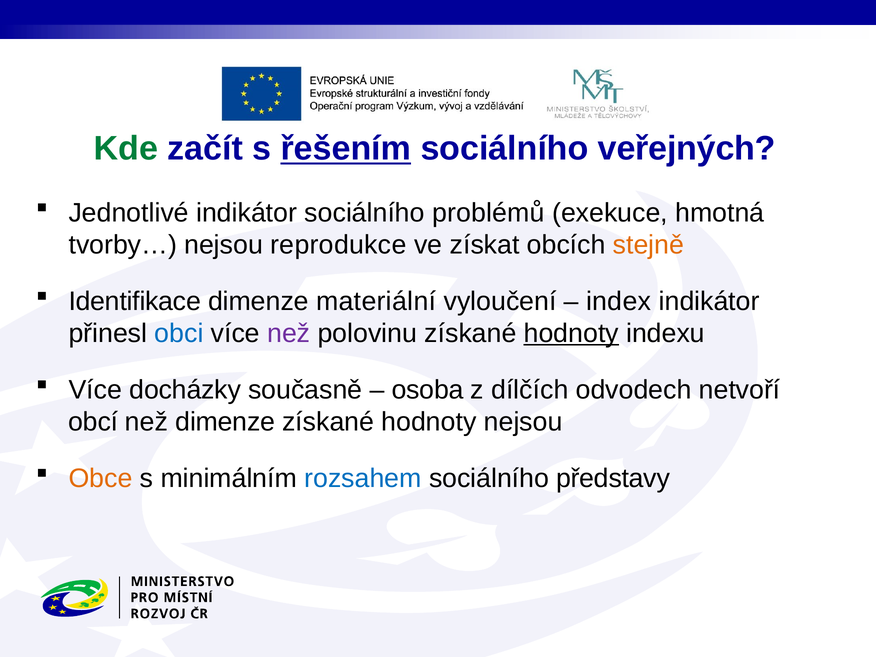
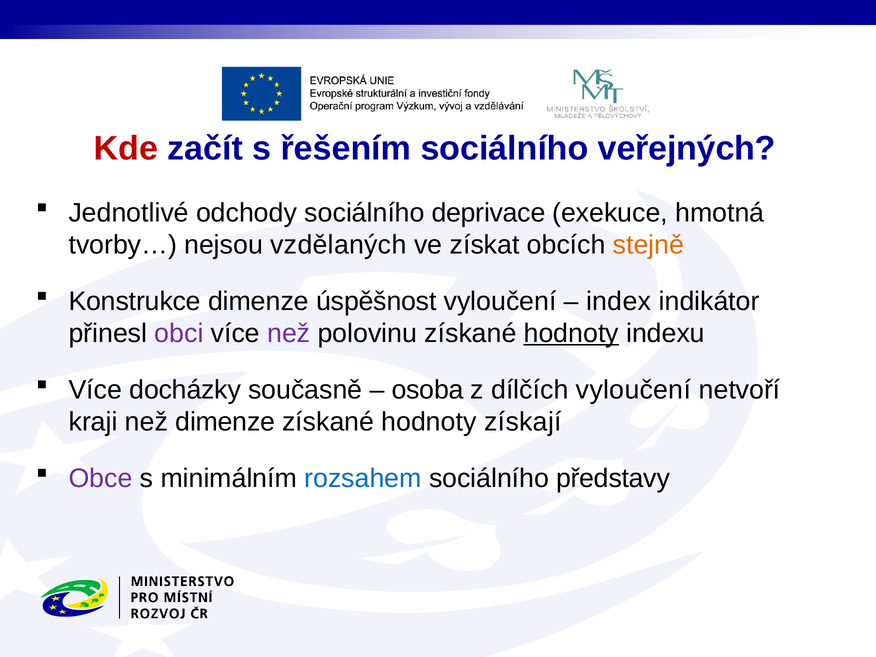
Kde colour: green -> red
řešením underline: present -> none
Jednotlivé indikátor: indikátor -> odchody
problémů: problémů -> deprivace
reprodukce: reprodukce -> vzdělaných
Identifikace: Identifikace -> Konstrukce
materiální: materiální -> úspěšnost
obci colour: blue -> purple
dílčích odvodech: odvodech -> vyloučení
obcí: obcí -> kraji
hodnoty nejsou: nejsou -> získají
Obce colour: orange -> purple
